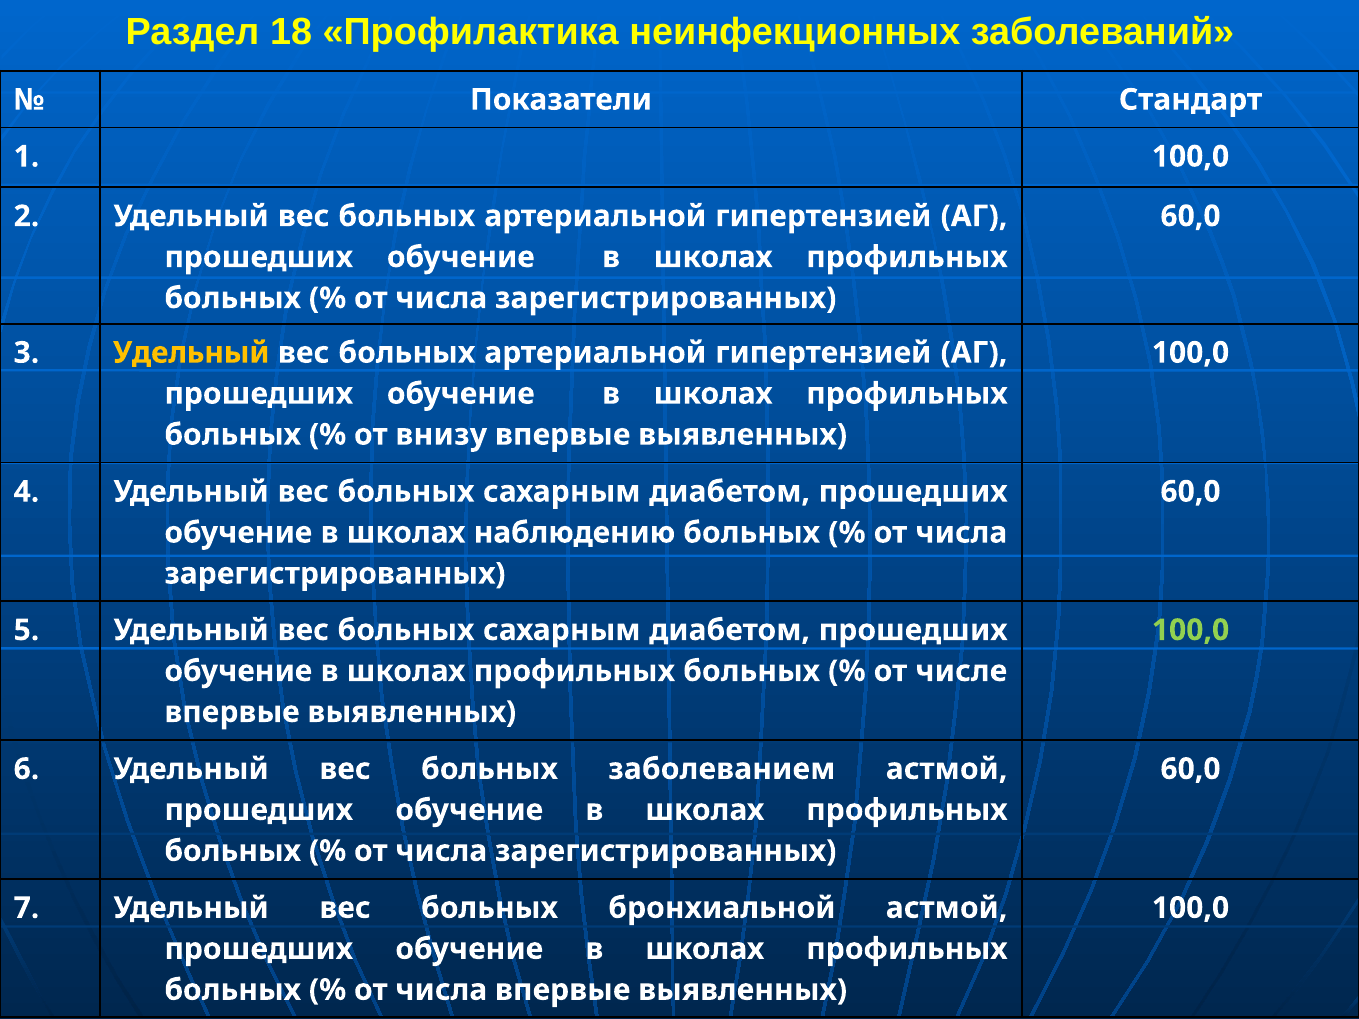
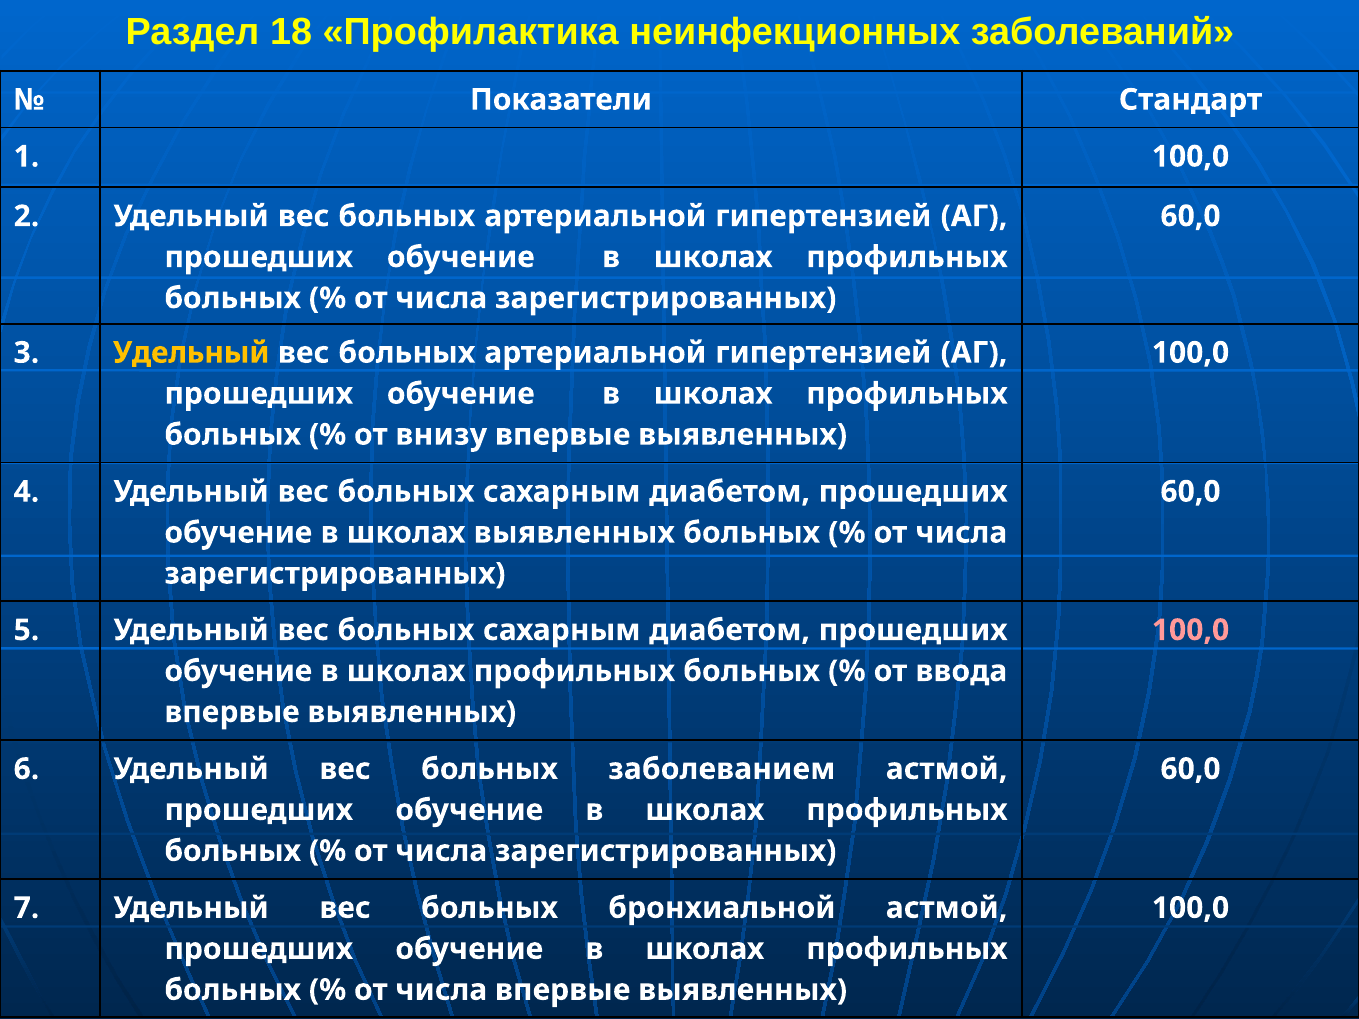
школах наблюдению: наблюдению -> выявленных
100,0 at (1191, 630) colour: light green -> pink
числе: числе -> ввода
